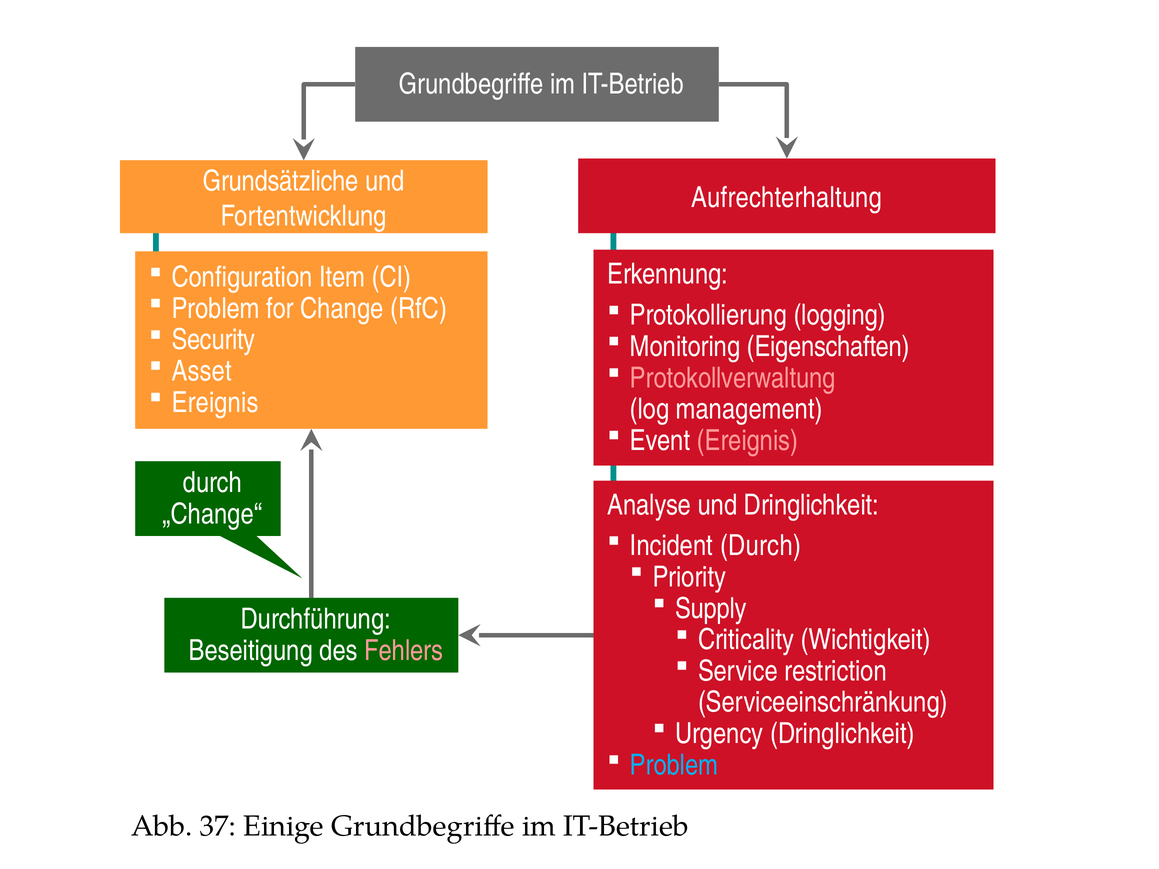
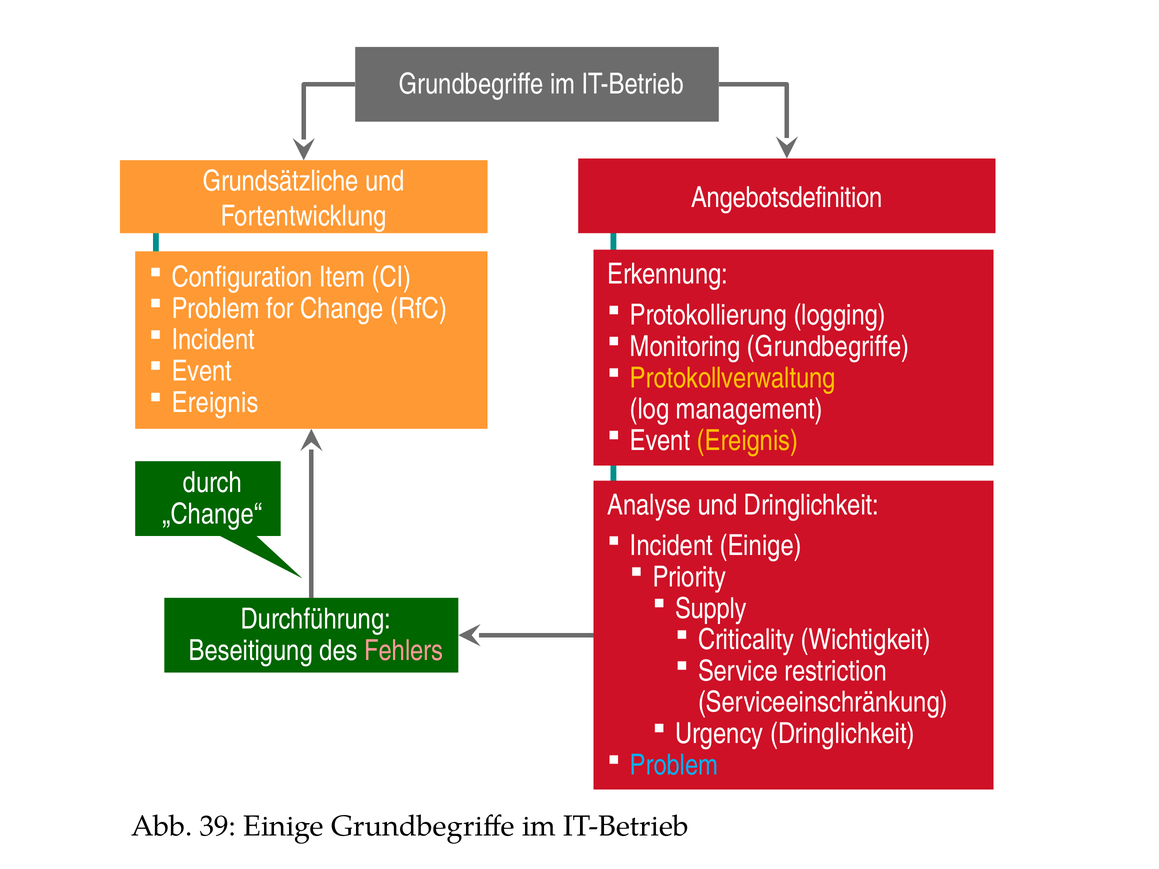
Aufrechterhaltung: Aufrechterhaltung -> Angebotsdefinition
Security at (213, 340): Security -> Incident
Monitoring Eigenschaften: Eigenschaften -> Grundbegriffe
Asset at (202, 371): Asset -> Event
Protokollverwaltung colour: pink -> yellow
Ereignis at (747, 441) colour: pink -> yellow
Incident Durch: Durch -> Einige
37: 37 -> 39
